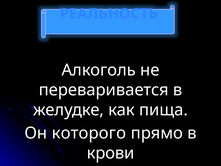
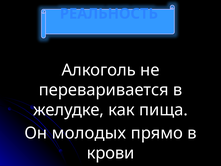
которого: которого -> молодых
